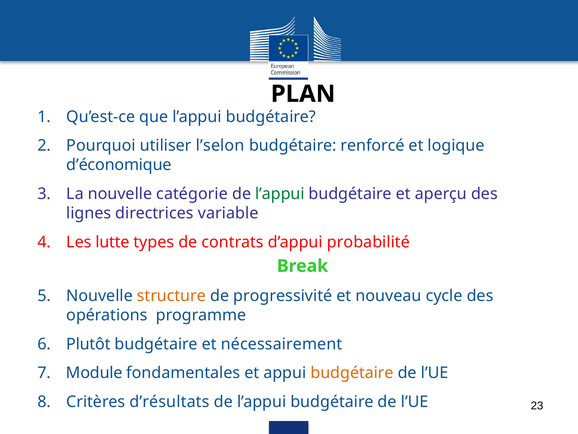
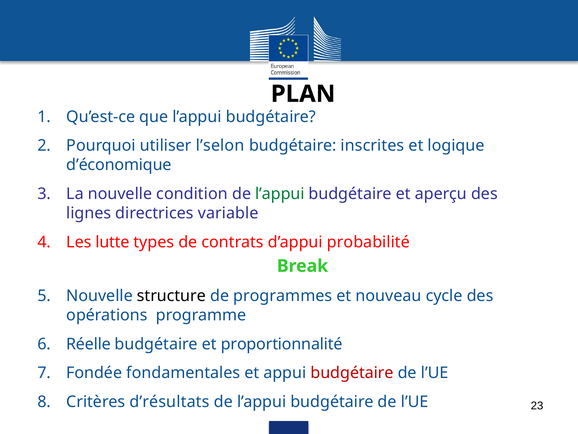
renforcé: renforcé -> inscrites
catégorie: catégorie -> condition
structure colour: orange -> black
progressivité: progressivité -> programmes
Plutôt: Plutôt -> Réelle
nécessairement: nécessairement -> proportionnalité
Module: Module -> Fondée
budgétaire at (352, 373) colour: orange -> red
